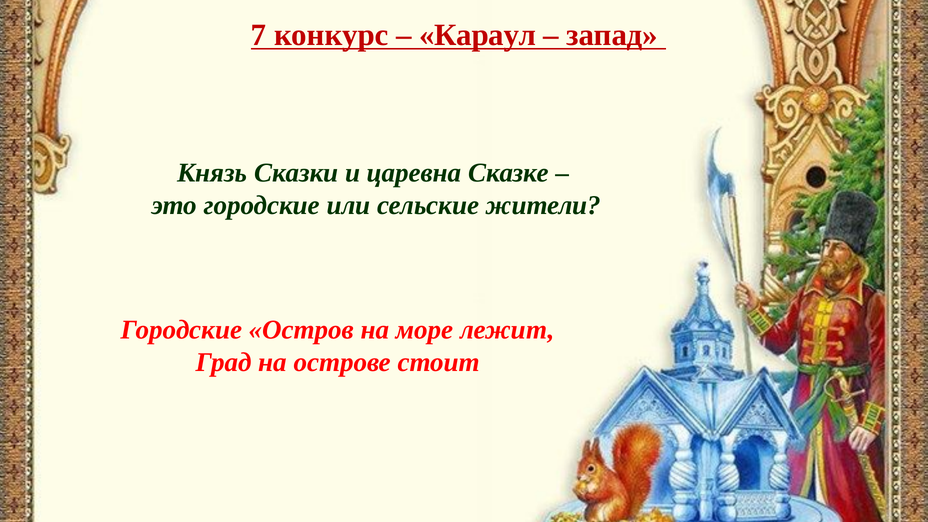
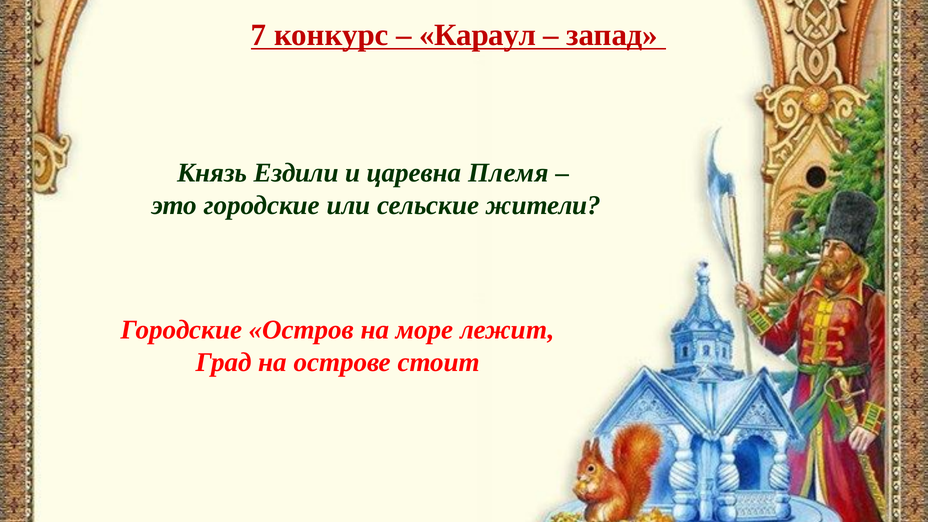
Сказки: Сказки -> Ездили
Сказке: Сказке -> Племя
